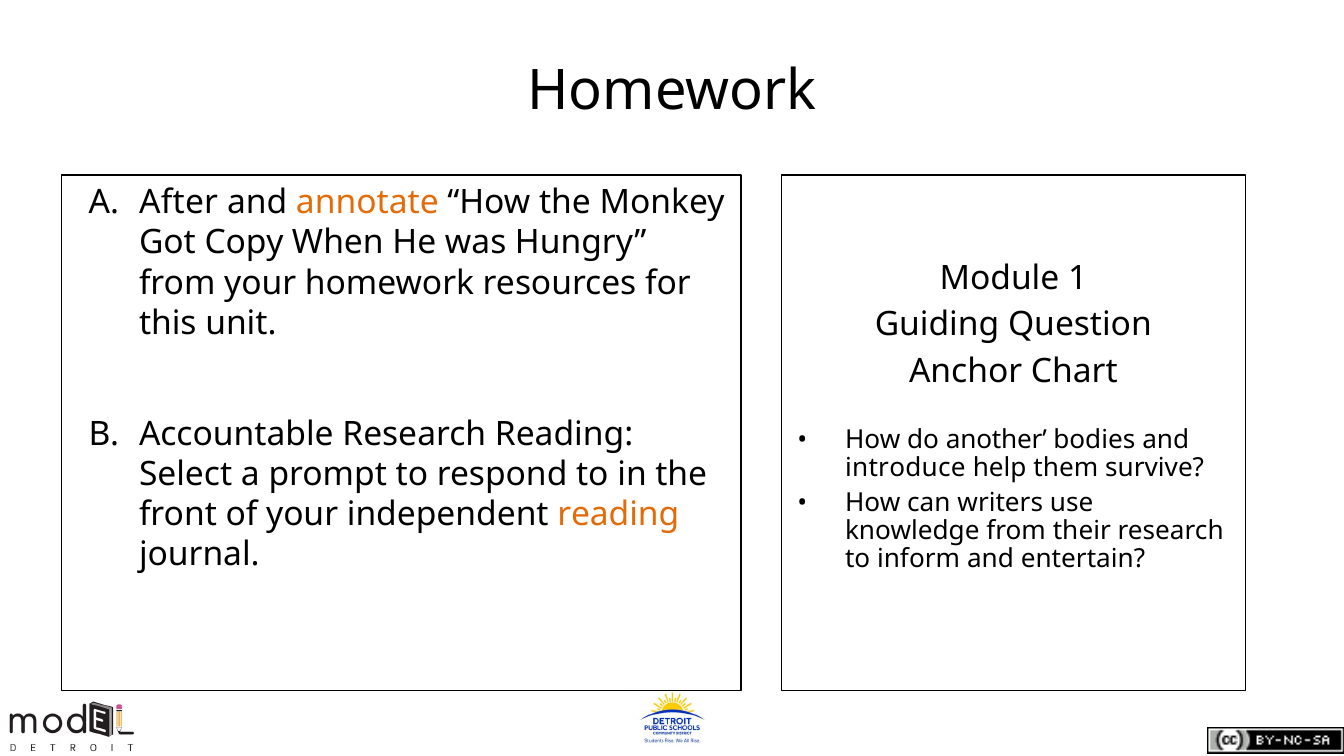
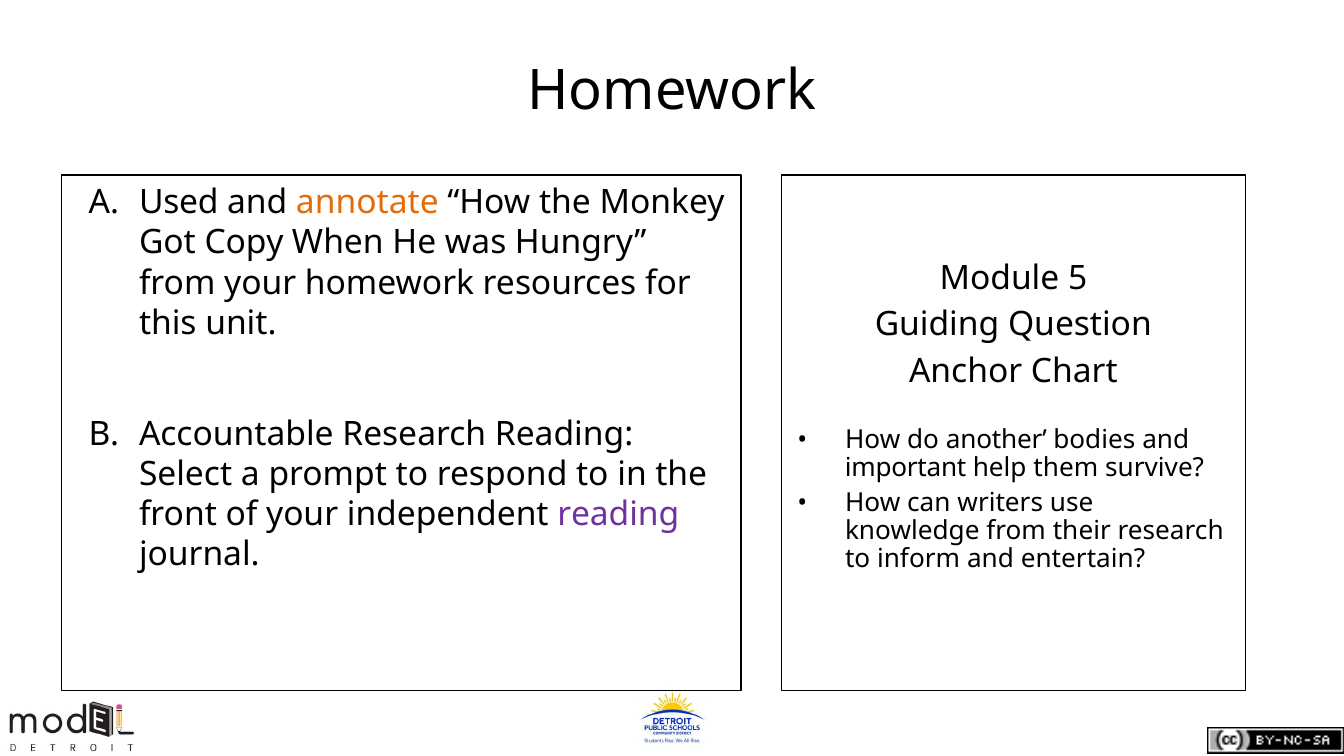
After: After -> Used
1: 1 -> 5
introduce: introduce -> important
reading at (618, 515) colour: orange -> purple
